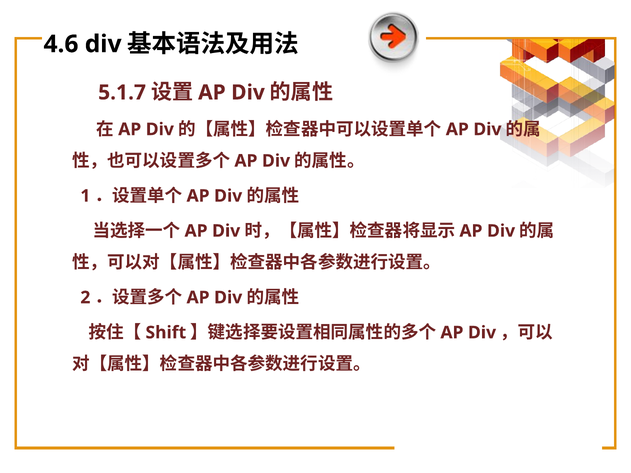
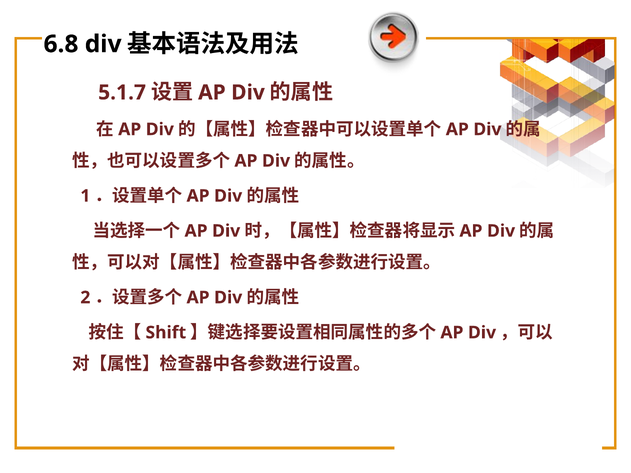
4.6: 4.6 -> 6.8
